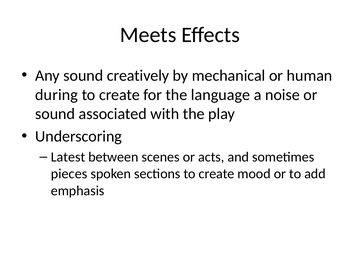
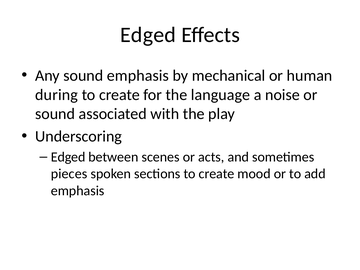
Meets at (148, 35): Meets -> Edged
sound creatively: creatively -> emphasis
Latest at (68, 157): Latest -> Edged
